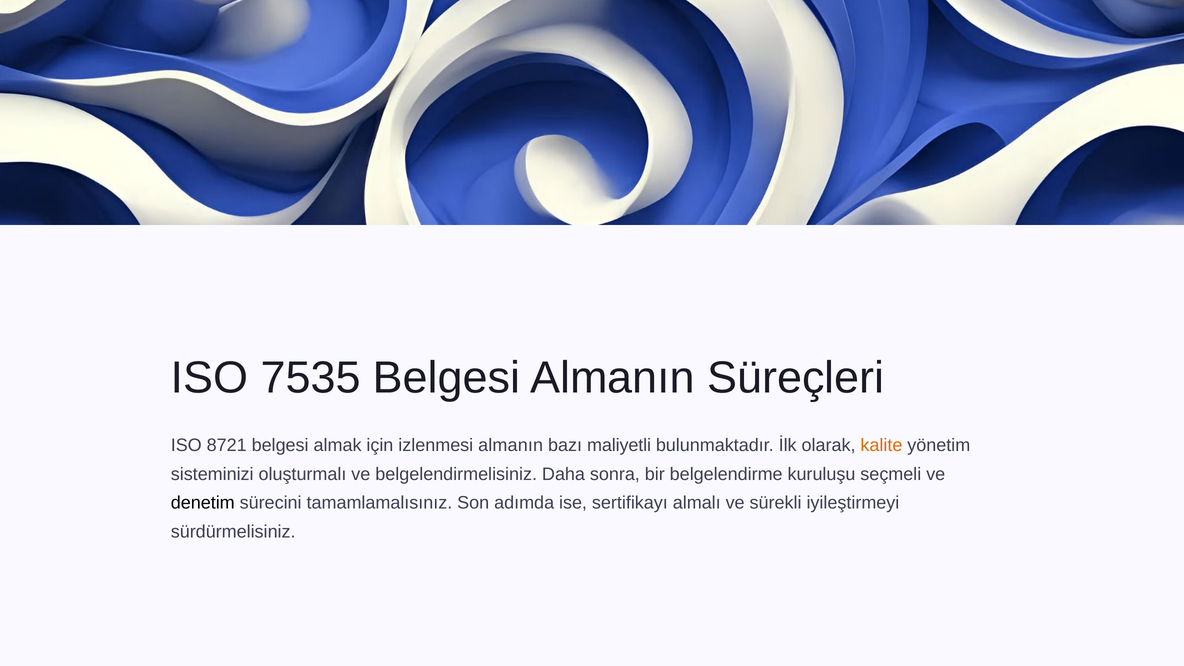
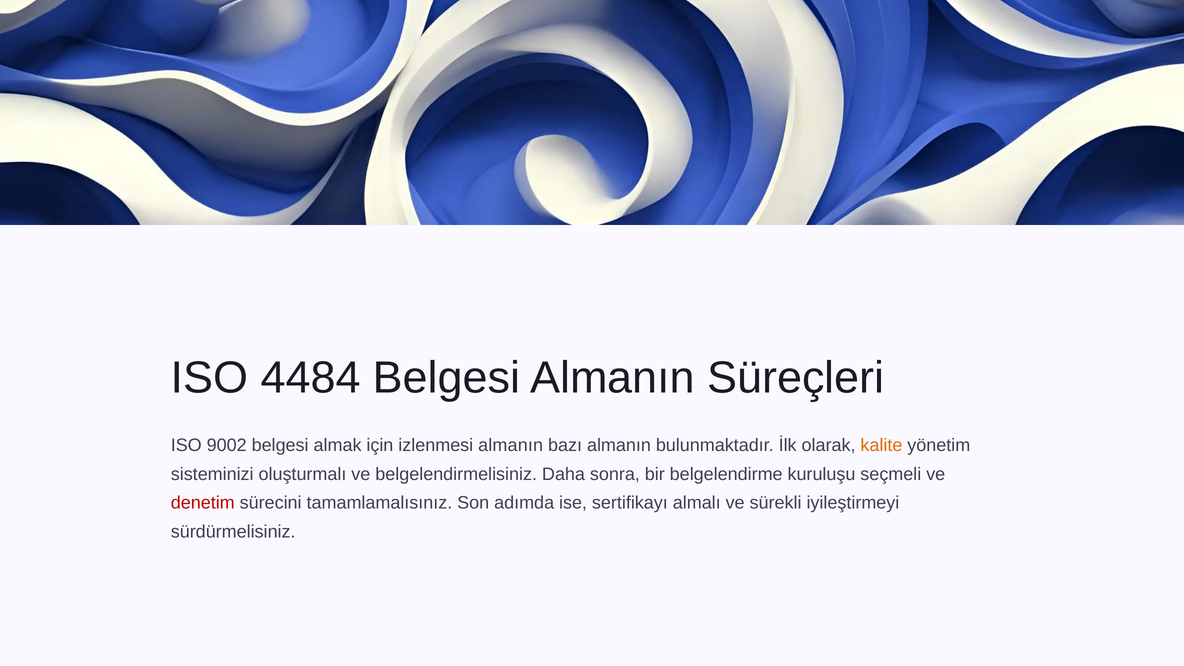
7535: 7535 -> 4484
8721: 8721 -> 9002
bazı maliyetli: maliyetli -> almanın
denetim colour: black -> red
